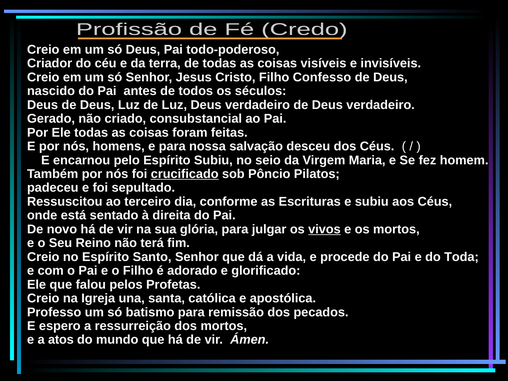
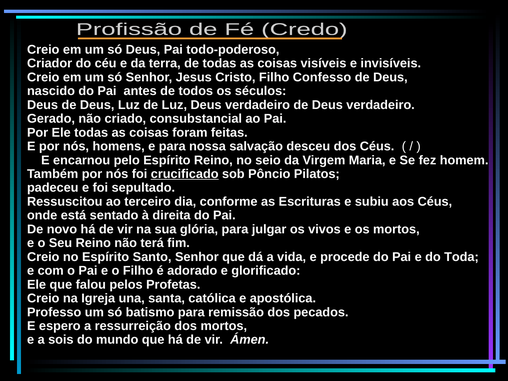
Espírito Subiu: Subiu -> Reino
vivos underline: present -> none
atos: atos -> sois
